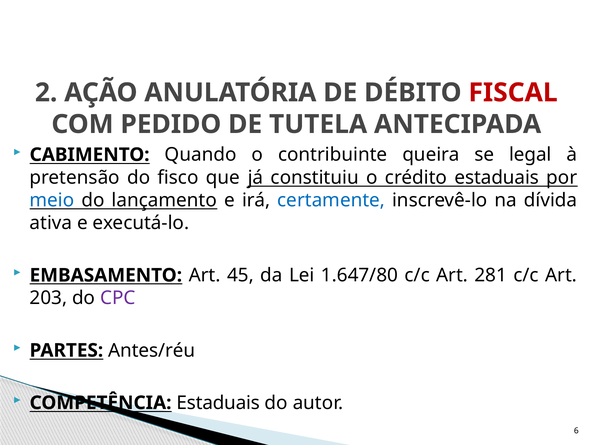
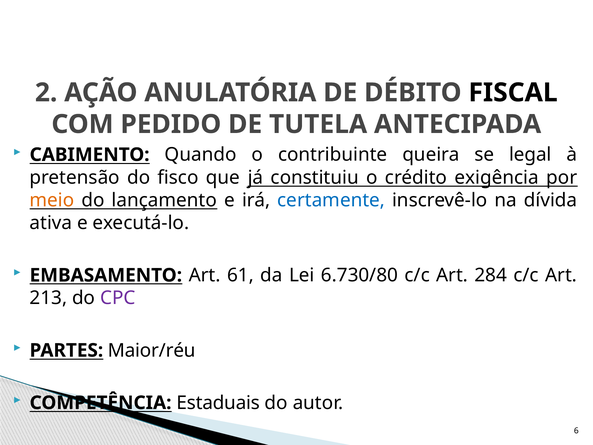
FISCAL colour: red -> black
crédito estaduais: estaduais -> exigência
meio colour: blue -> orange
45: 45 -> 61
1.647/80: 1.647/80 -> 6.730/80
281: 281 -> 284
203: 203 -> 213
Antes/réu: Antes/réu -> Maior/réu
